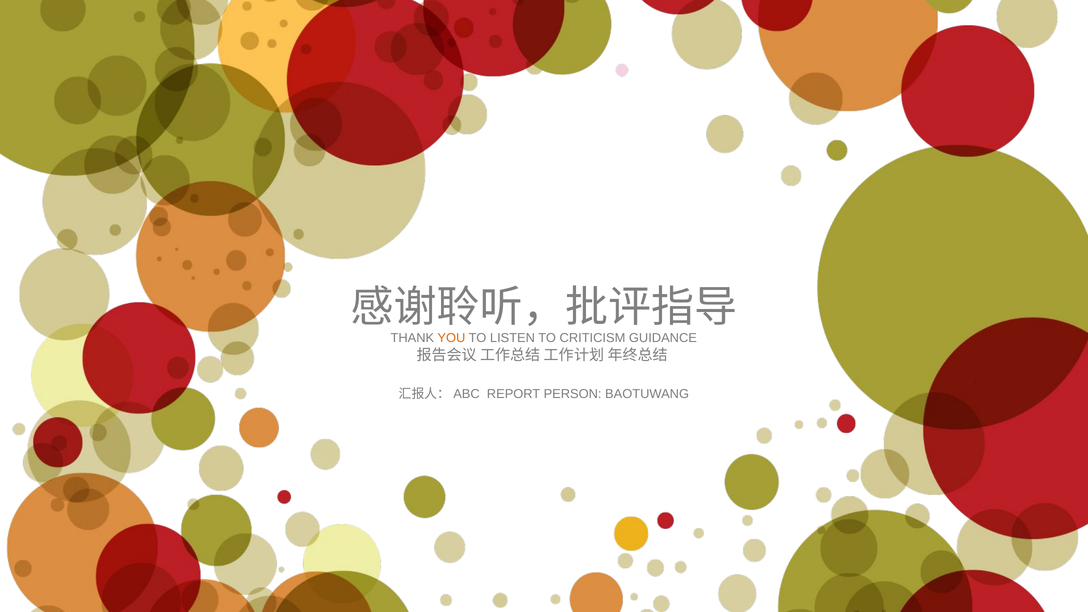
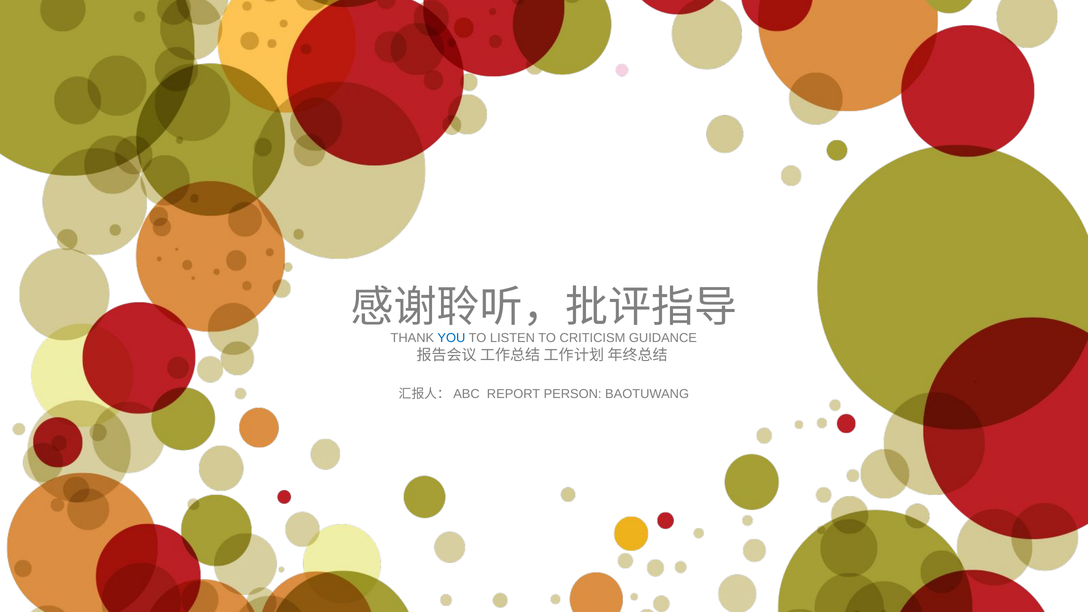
YOU colour: orange -> blue
